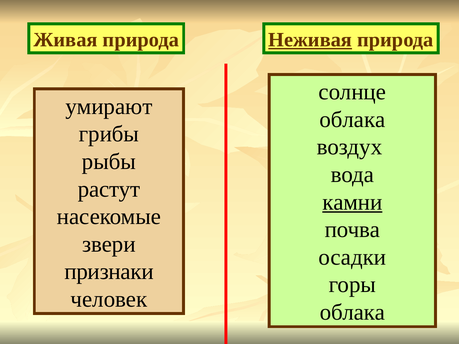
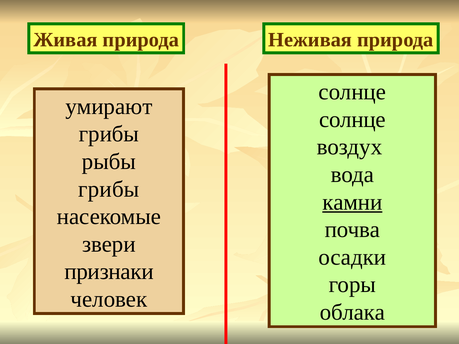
Неживая underline: present -> none
облака at (352, 120): облака -> солнце
растут at (109, 189): растут -> грибы
